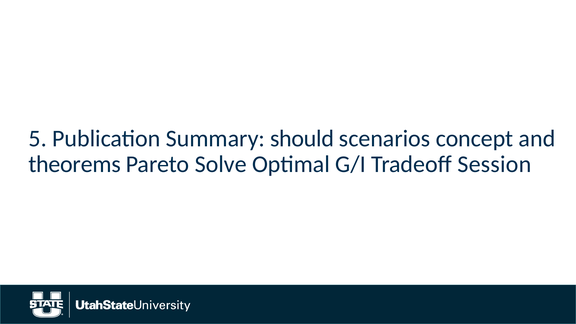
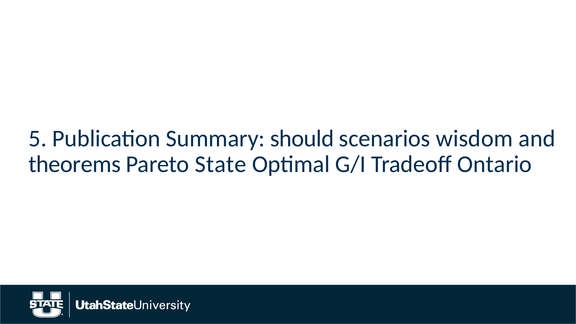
concept: concept -> wisdom
Solve: Solve -> State
Session: Session -> Ontario
